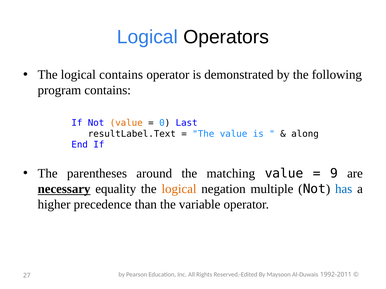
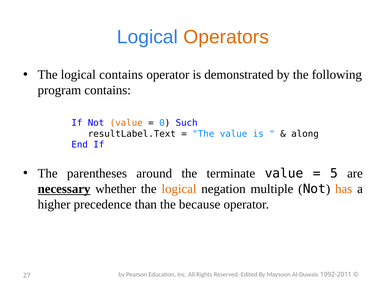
Operators colour: black -> orange
Last: Last -> Such
matching: matching -> terminate
9: 9 -> 5
equality: equality -> whether
has colour: blue -> orange
variable: variable -> because
